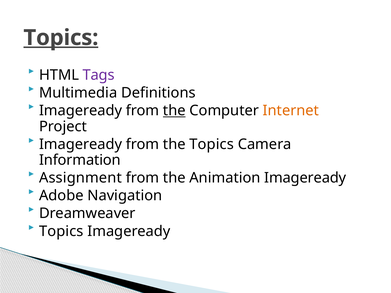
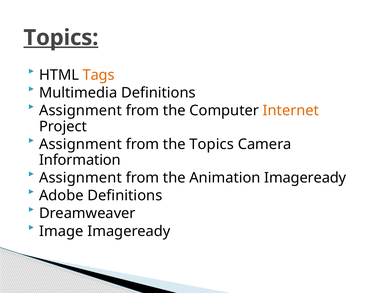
Tags colour: purple -> orange
Imageready at (81, 111): Imageready -> Assignment
the at (174, 111) underline: present -> none
Imageready at (81, 144): Imageready -> Assignment
Adobe Navigation: Navigation -> Definitions
Topics at (61, 231): Topics -> Image
